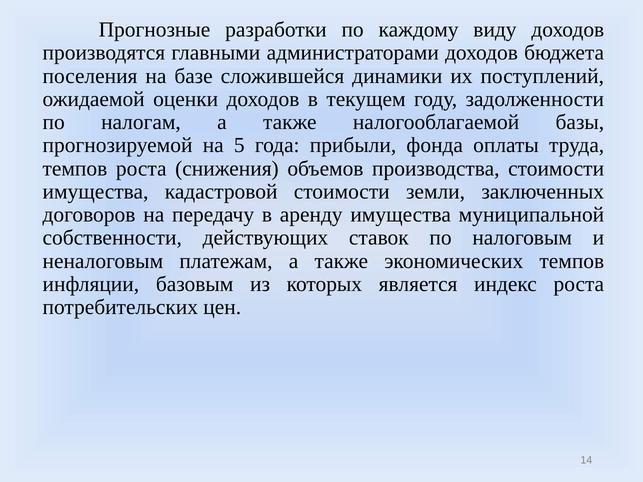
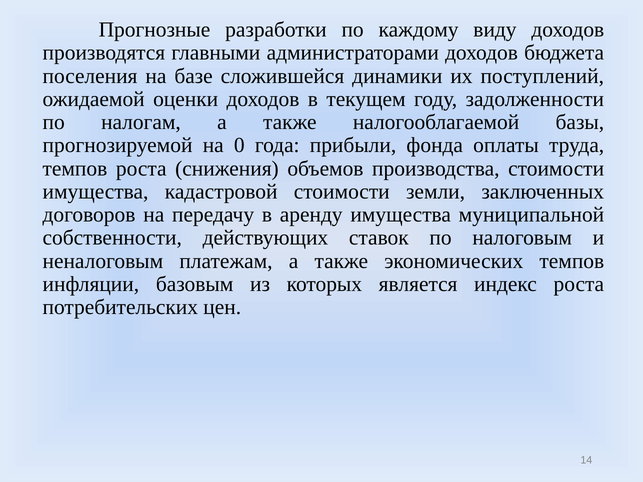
5: 5 -> 0
